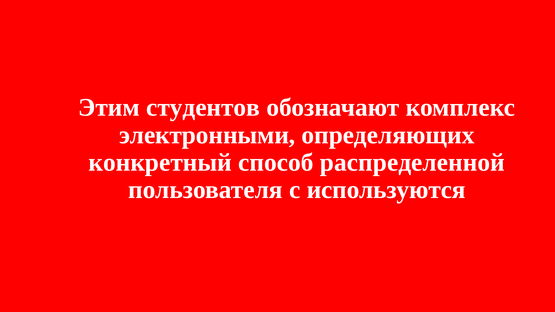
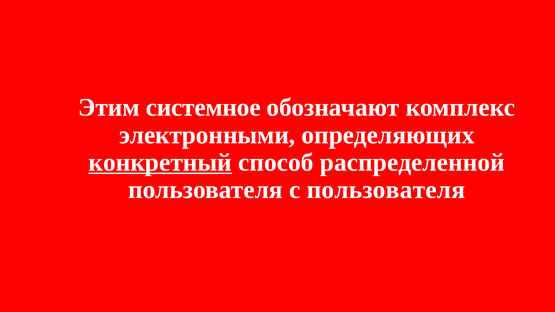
студентов: студентов -> системное
конкретный underline: none -> present
с используются: используются -> пользователя
